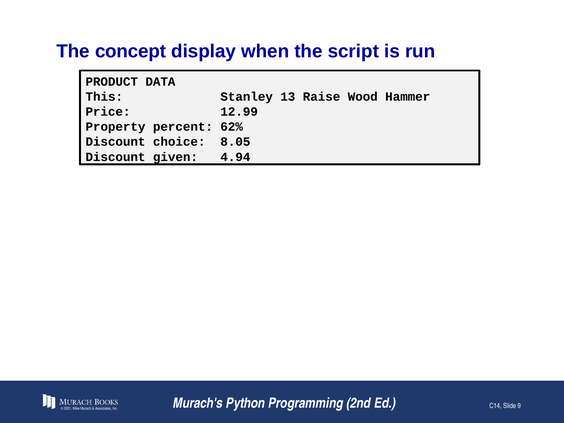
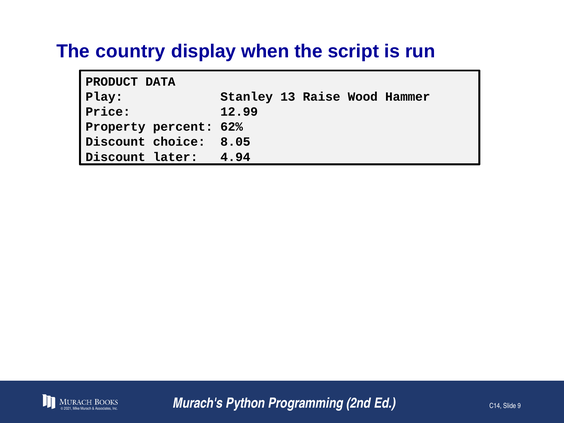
concept: concept -> country
This: This -> Play
given: given -> later
